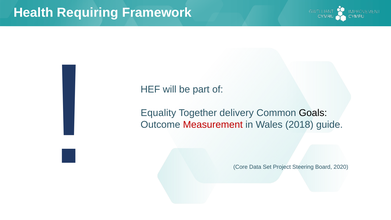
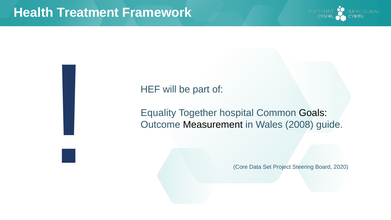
Requiring: Requiring -> Treatment
delivery: delivery -> hospital
Measurement colour: red -> black
2018: 2018 -> 2008
